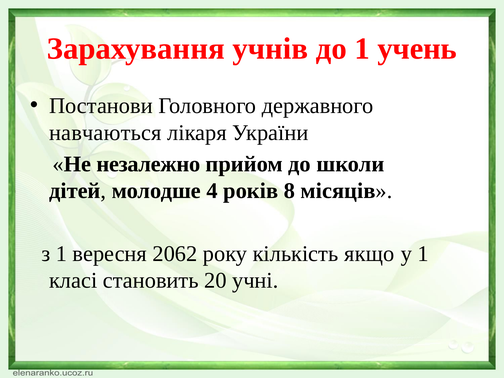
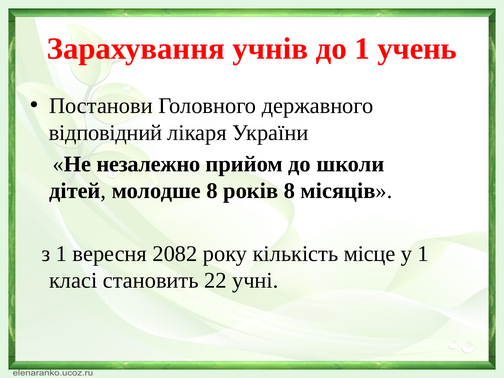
навчаються: навчаються -> відповідний
молодше 4: 4 -> 8
2062: 2062 -> 2082
якщо: якщо -> місце
20: 20 -> 22
